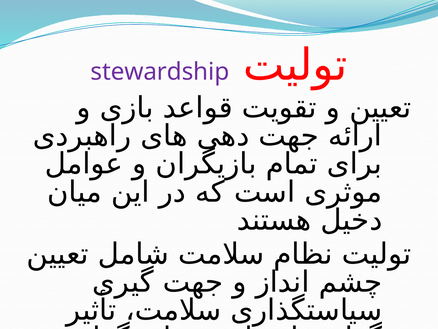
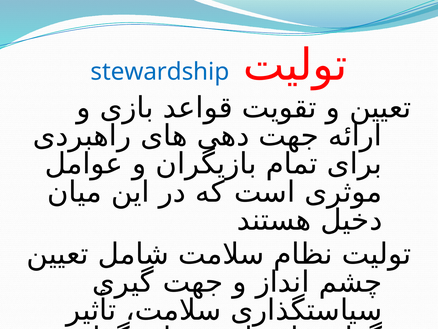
stewardship colour: purple -> blue
